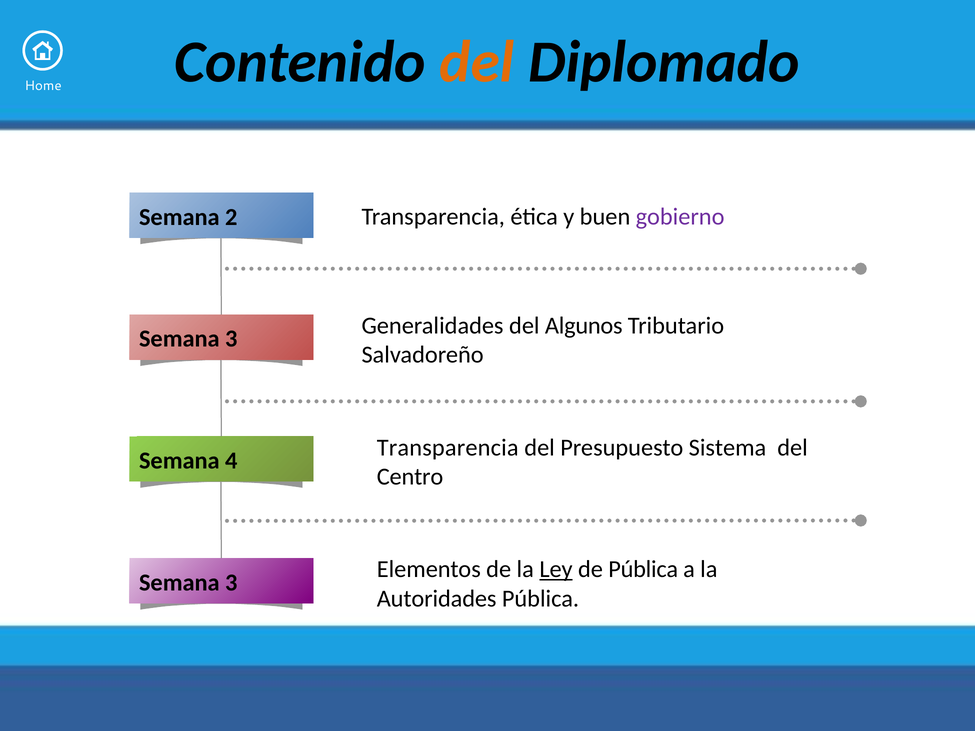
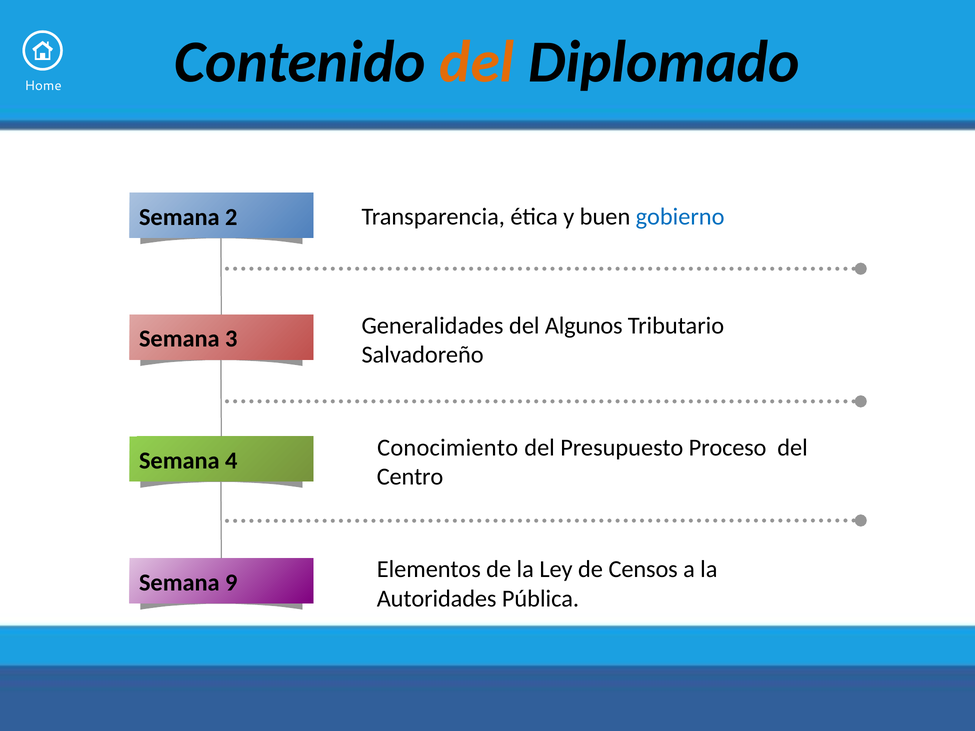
gobierno colour: purple -> blue
Transparencia at (448, 448): Transparencia -> Conocimiento
Sistema: Sistema -> Proceso
Ley underline: present -> none
de Pública: Pública -> Censos
3 at (231, 583): 3 -> 9
